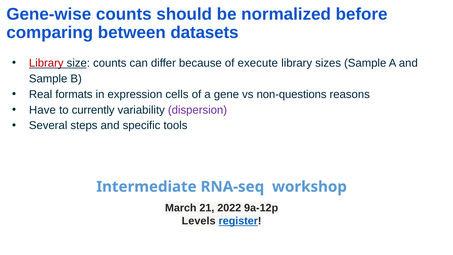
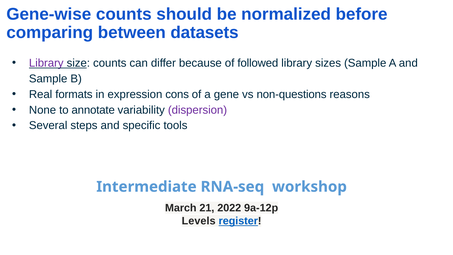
Library at (46, 63) colour: red -> purple
execute: execute -> followed
cells: cells -> cons
Have: Have -> None
currently: currently -> annotate
